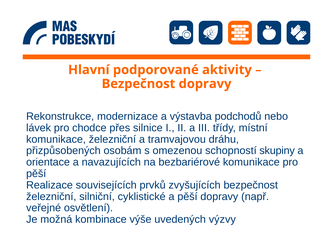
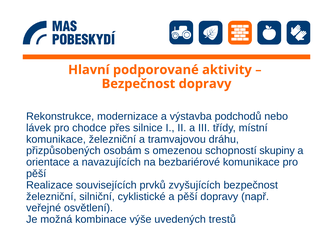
výzvy: výzvy -> trestů
